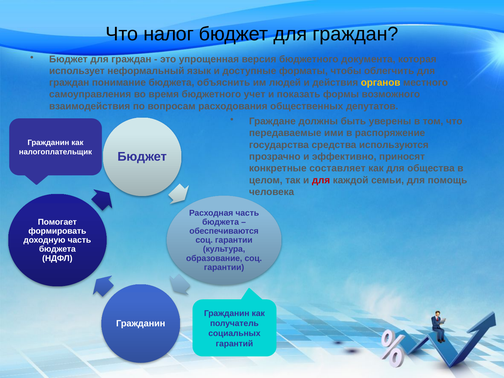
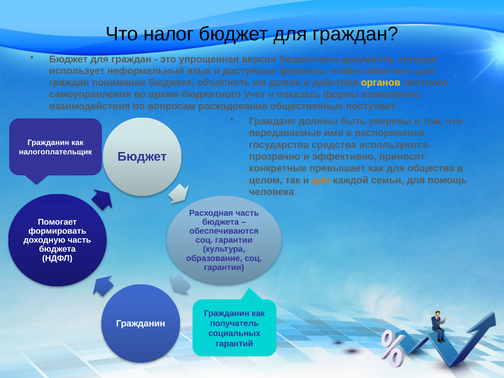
людей: людей -> домов
депутатов: депутатов -> поступает
составляет: составляет -> превышает
для at (321, 180) colour: red -> orange
